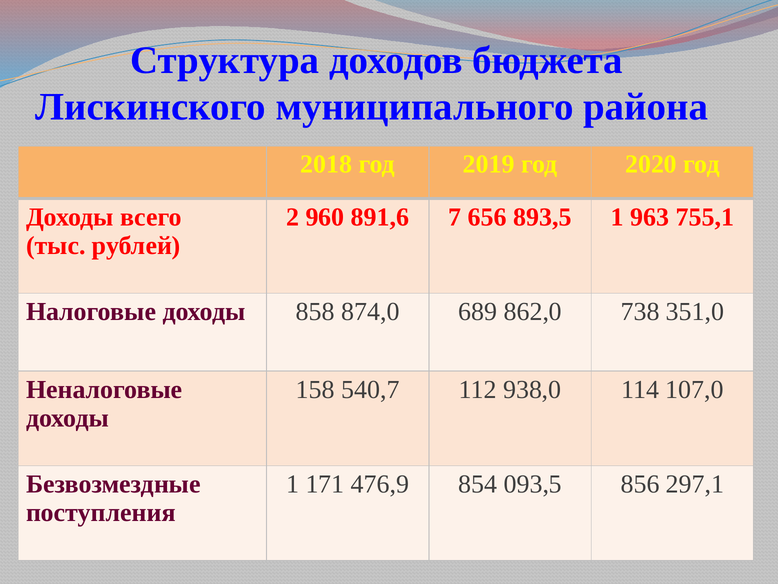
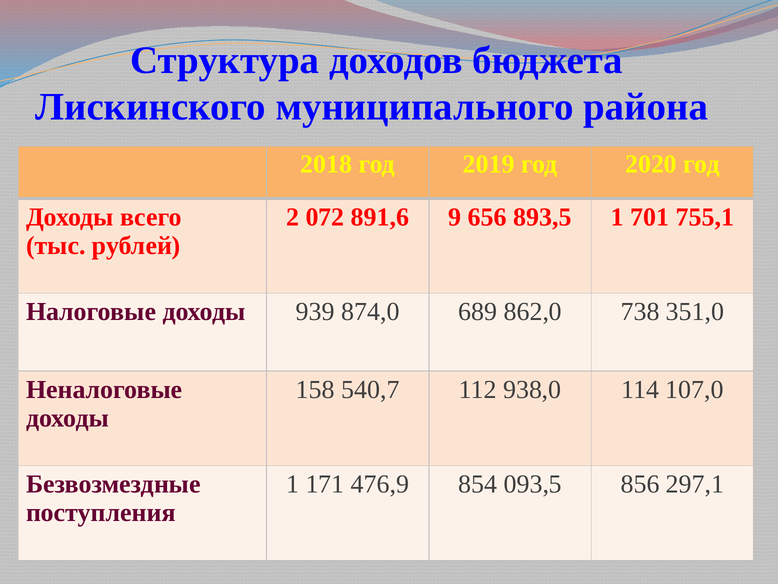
960: 960 -> 072
7: 7 -> 9
963: 963 -> 701
858: 858 -> 939
